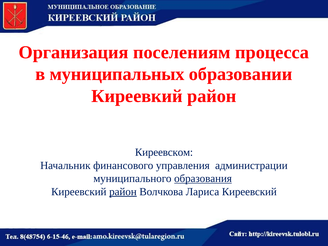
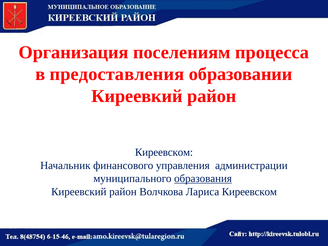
муниципальных: муниципальных -> предоставления
район at (123, 192) underline: present -> none
Лариса Киреевский: Киреевский -> Киреевском
